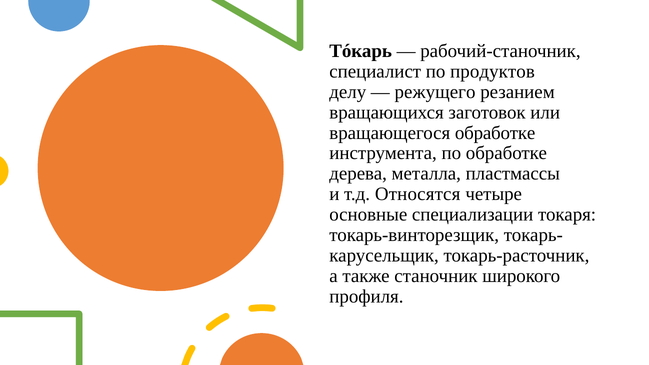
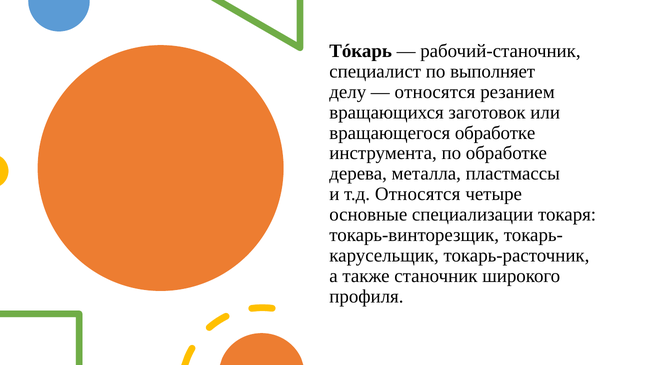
продуктов: продуктов -> выполняет
режущего at (435, 92): режущего -> относятся
